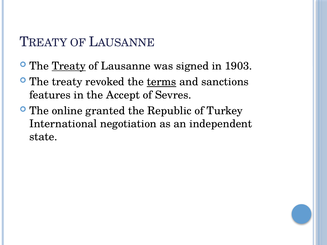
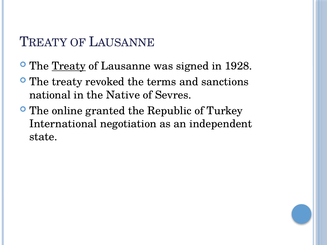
1903: 1903 -> 1928
terms underline: present -> none
features: features -> national
Accept: Accept -> Native
